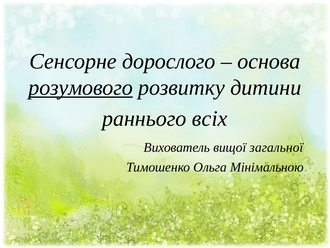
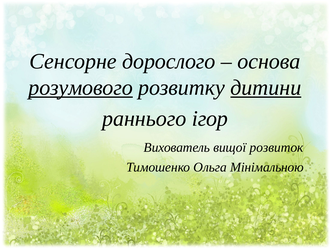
дитини underline: none -> present
всіх: всіх -> ігор
загальної: загальної -> розвиток
